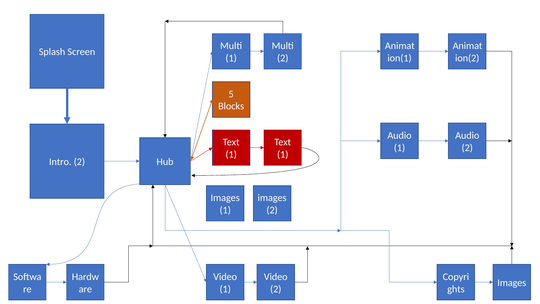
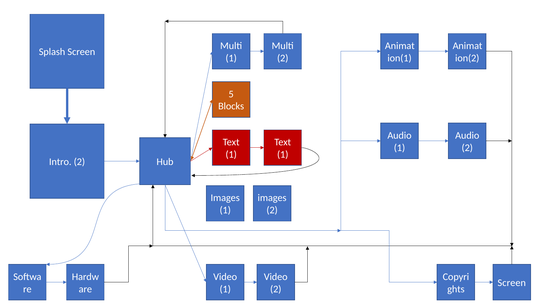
Images at (512, 283): Images -> Screen
